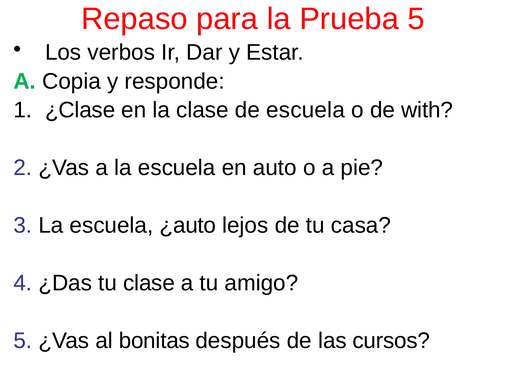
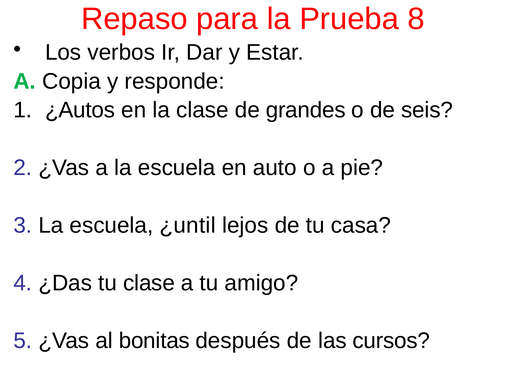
Prueba 5: 5 -> 8
¿Clase: ¿Clase -> ¿Autos
de escuela: escuela -> grandes
with: with -> seis
¿auto: ¿auto -> ¿until
